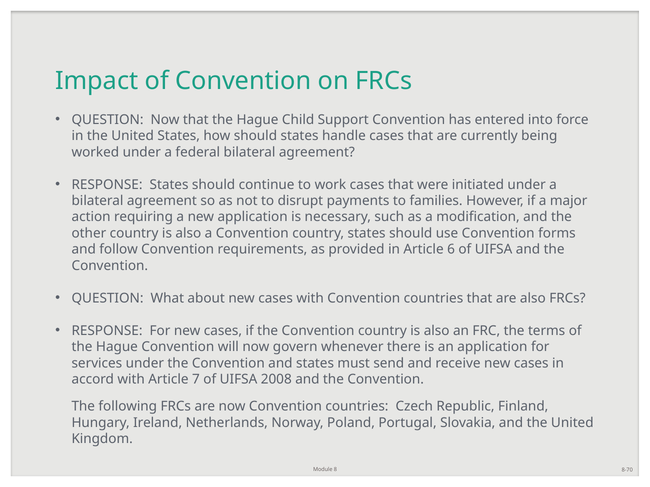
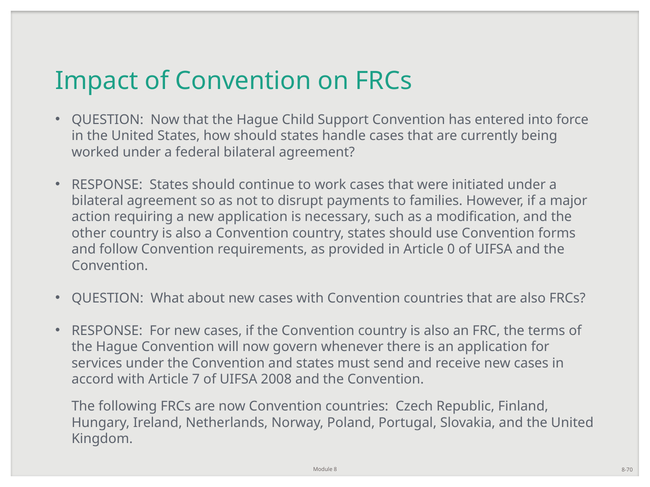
6: 6 -> 0
